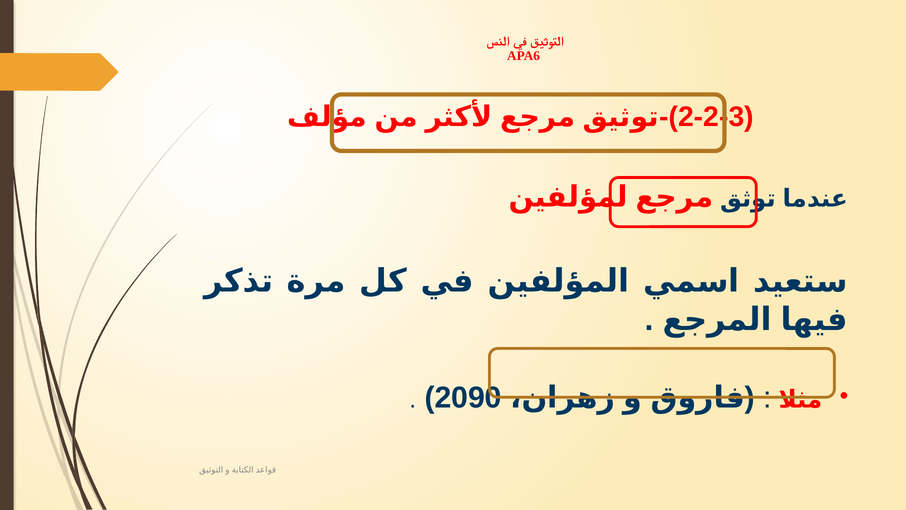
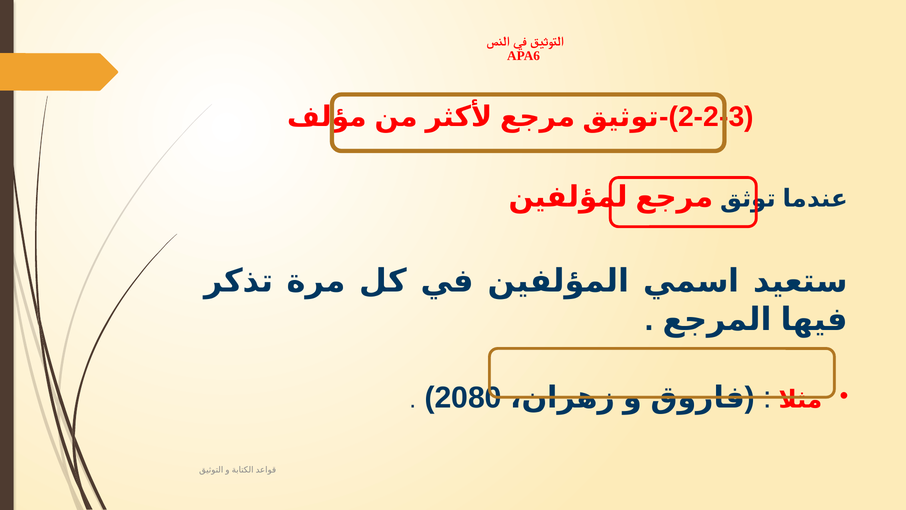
2090: 2090 -> 2080
